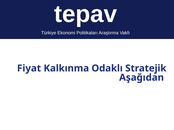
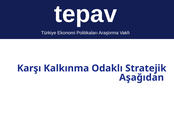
Fiyat: Fiyat -> Karşı
